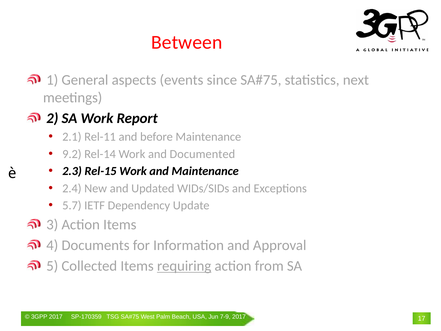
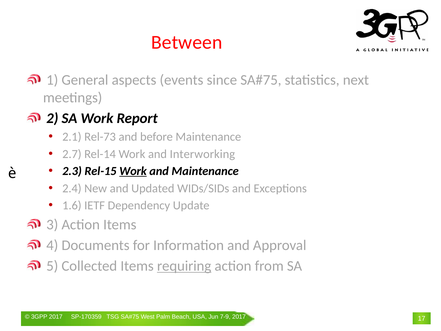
Rel-11: Rel-11 -> Rel-73
9.2: 9.2 -> 2.7
Documented: Documented -> Interworking
Work at (133, 171) underline: none -> present
5.7: 5.7 -> 1.6
